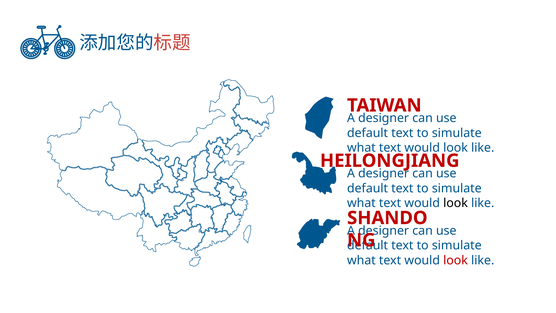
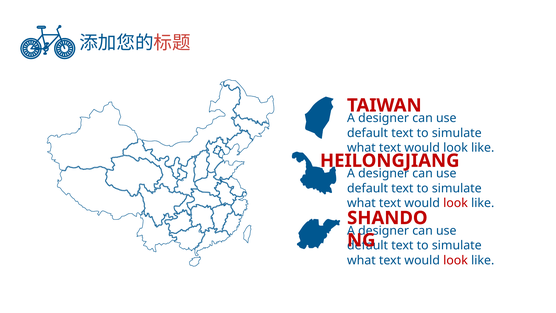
look at (456, 203) colour: black -> red
